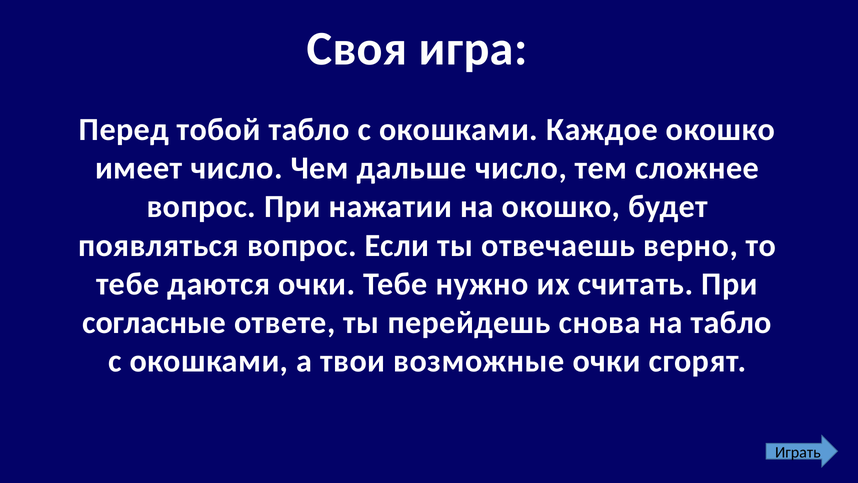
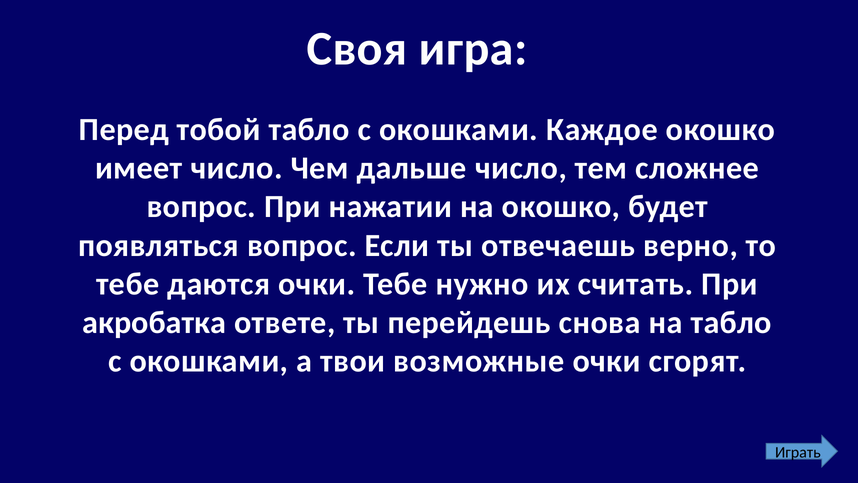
согласные: согласные -> акробатка
